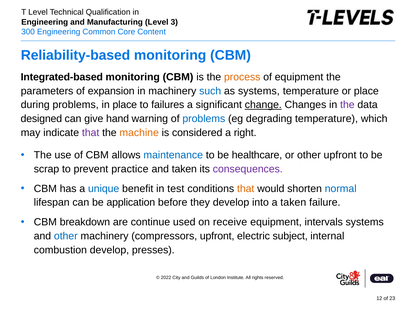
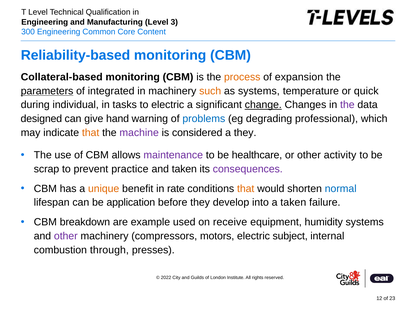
Integrated-based: Integrated-based -> Collateral-based
of equipment: equipment -> expansion
parameters underline: none -> present
expansion: expansion -> integrated
such colour: blue -> orange
or place: place -> quick
during problems: problems -> individual
in place: place -> tasks
to failures: failures -> electric
degrading temperature: temperature -> professional
that at (91, 133) colour: purple -> orange
machine colour: orange -> purple
a right: right -> they
maintenance colour: blue -> purple
other upfront: upfront -> activity
unique colour: blue -> orange
test: test -> rate
continue: continue -> example
intervals: intervals -> humidity
other at (66, 236) colour: blue -> purple
compressors upfront: upfront -> motors
combustion develop: develop -> through
